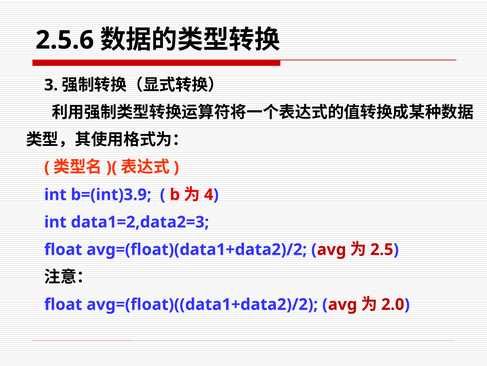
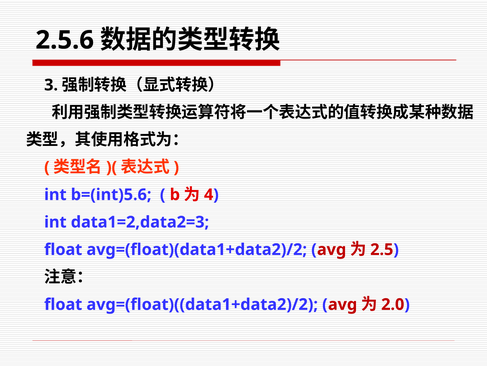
b=(int)3.9: b=(int)3.9 -> b=(int)5.6
